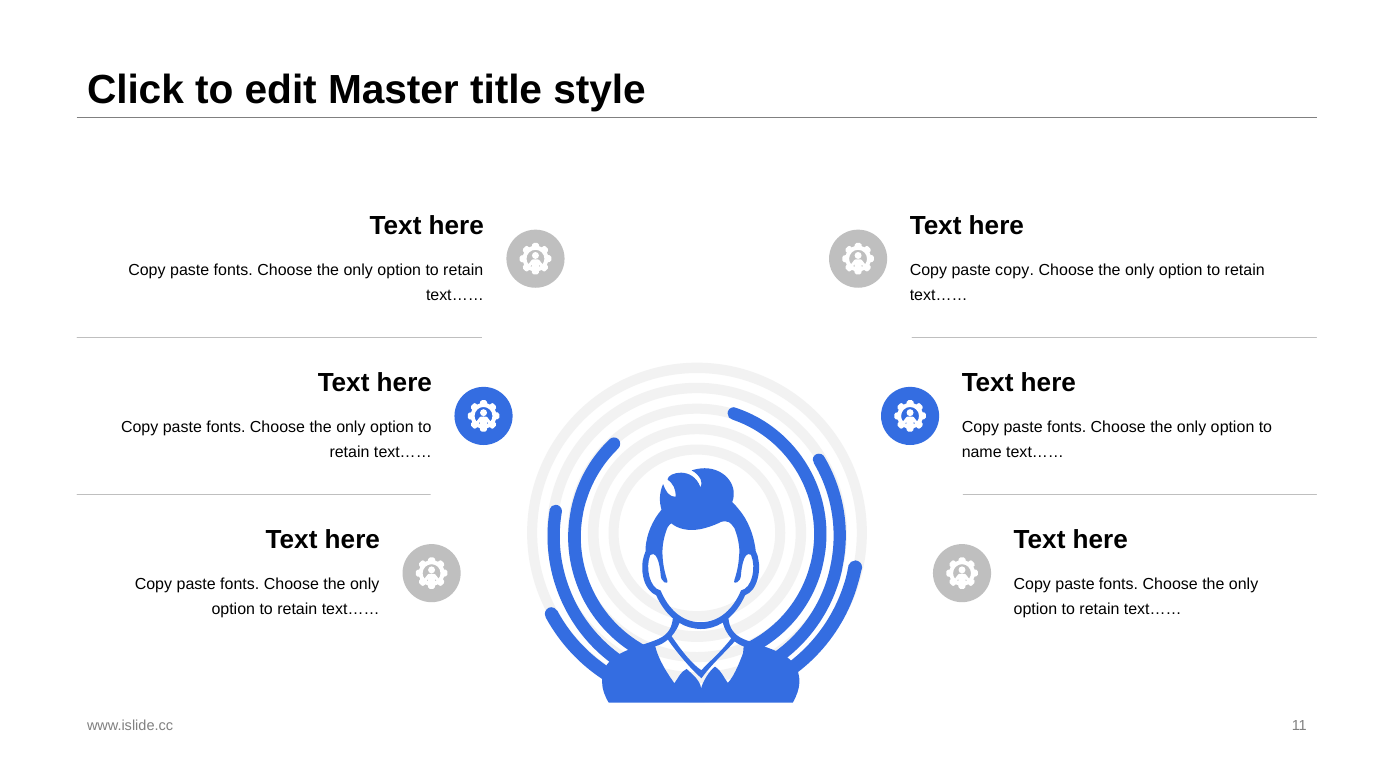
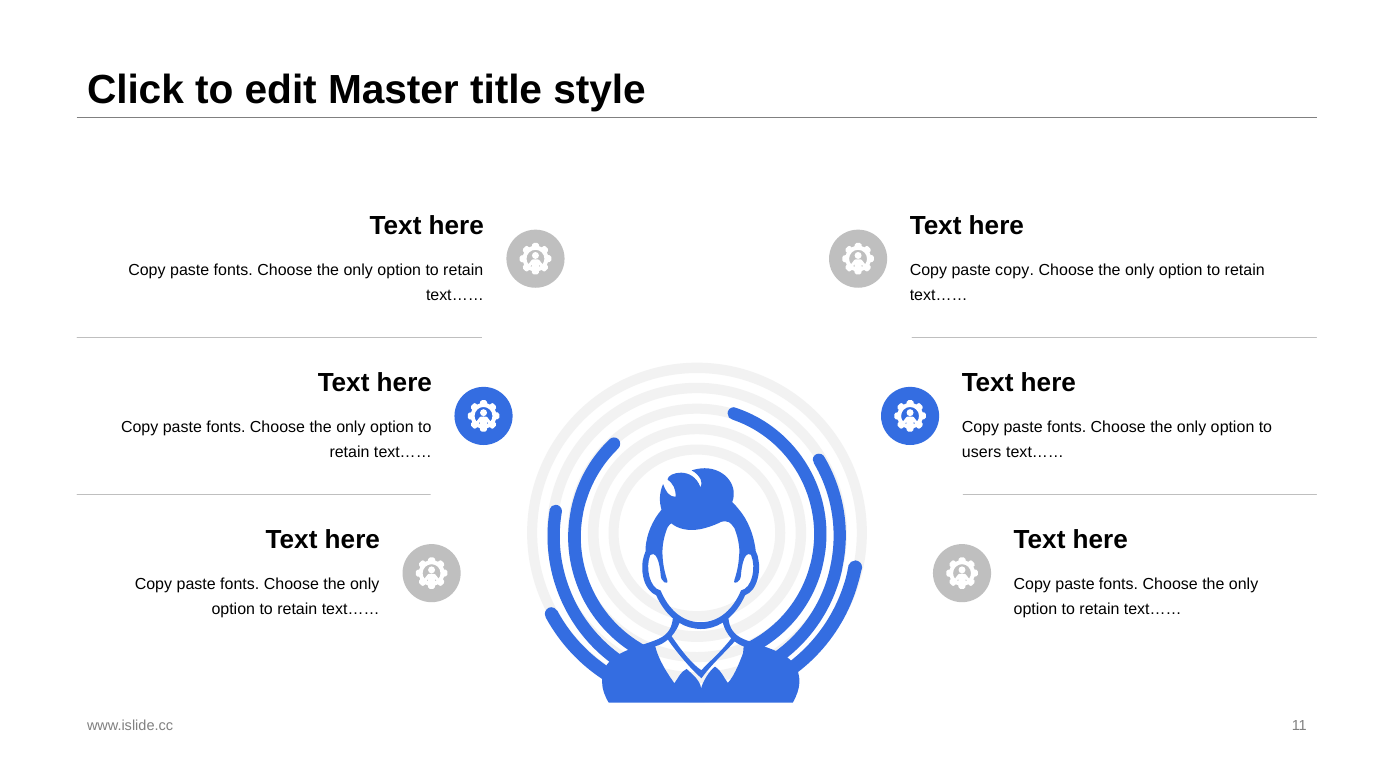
name: name -> users
